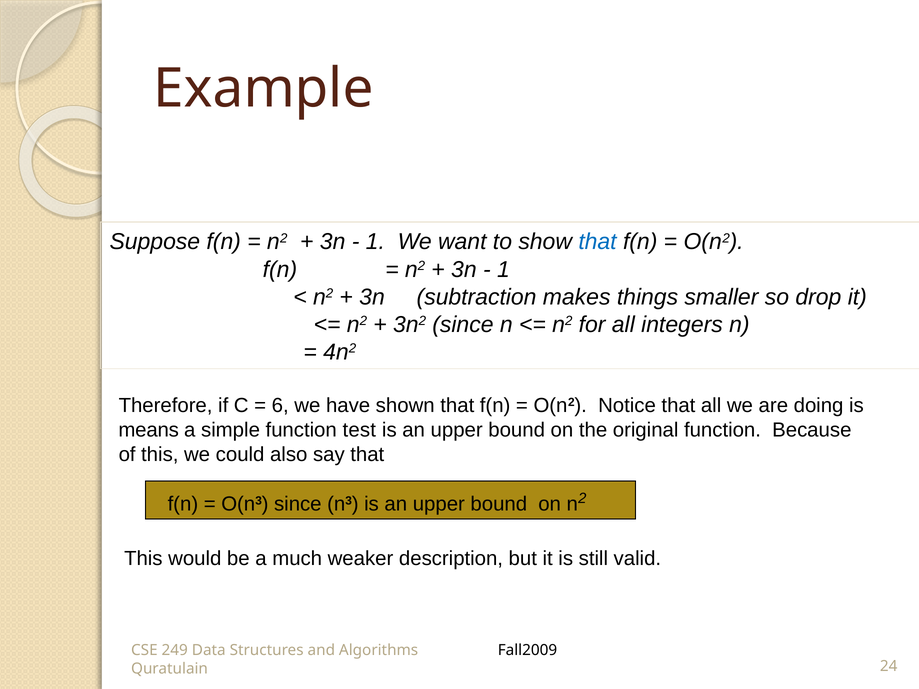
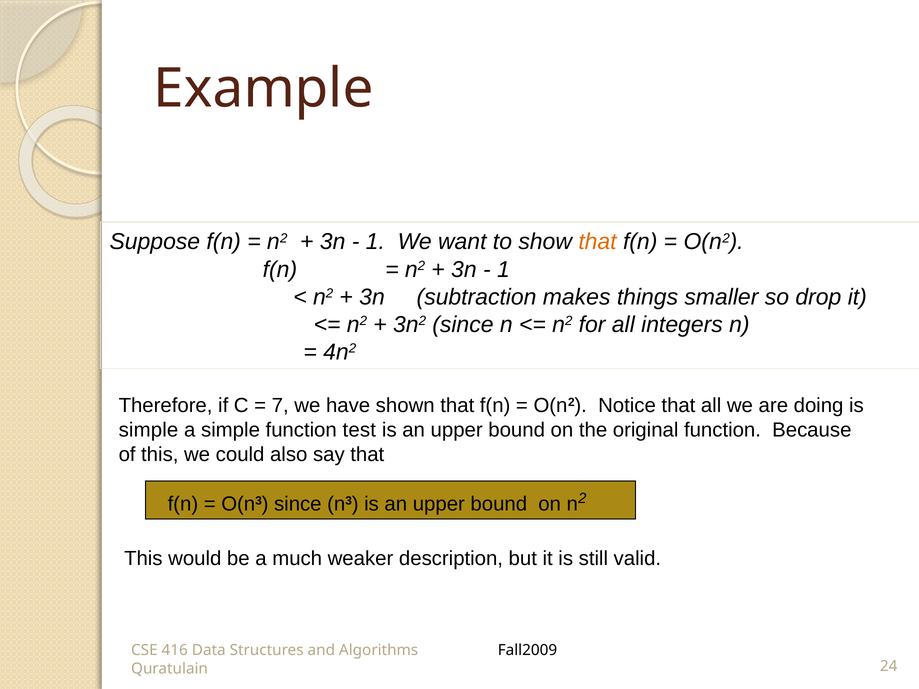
that at (597, 242) colour: blue -> orange
6: 6 -> 7
means at (149, 430): means -> simple
249: 249 -> 416
